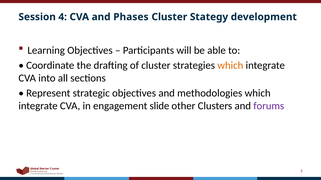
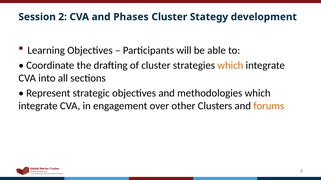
4: 4 -> 2
slide: slide -> over
forums colour: purple -> orange
